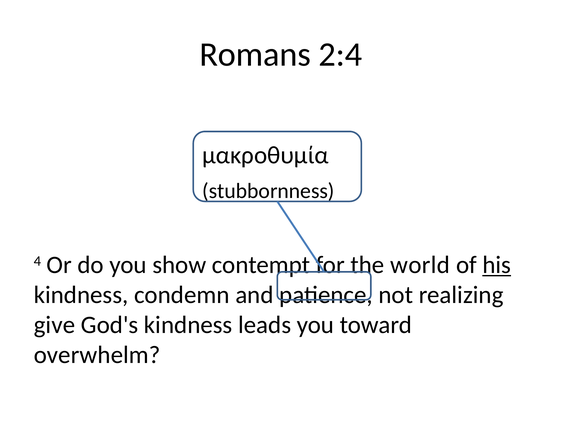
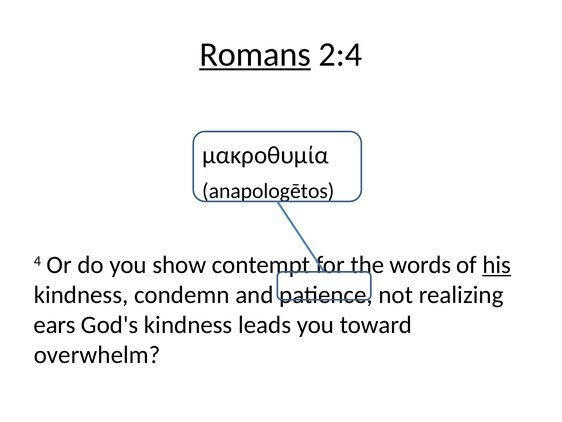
Romans underline: none -> present
stubbornness: stubbornness -> anapologētos
world: world -> words
give: give -> ears
